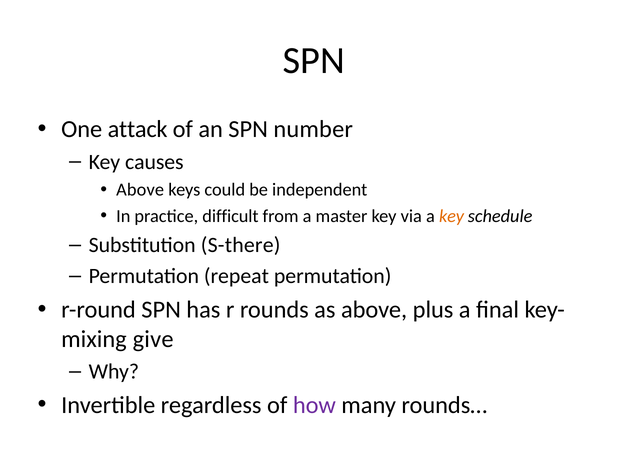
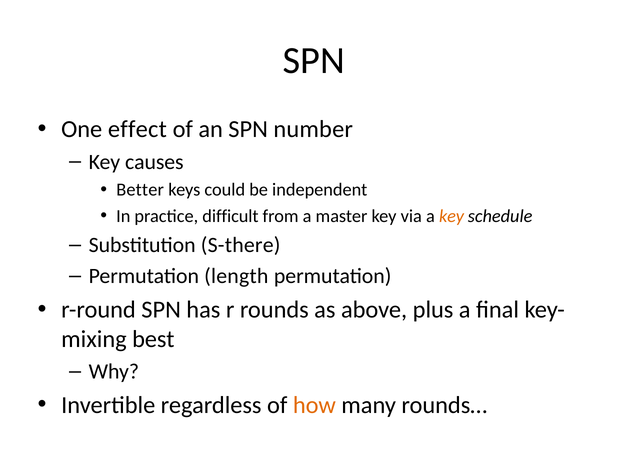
attack: attack -> effect
Above at (140, 190): Above -> Better
repeat: repeat -> length
give: give -> best
how colour: purple -> orange
